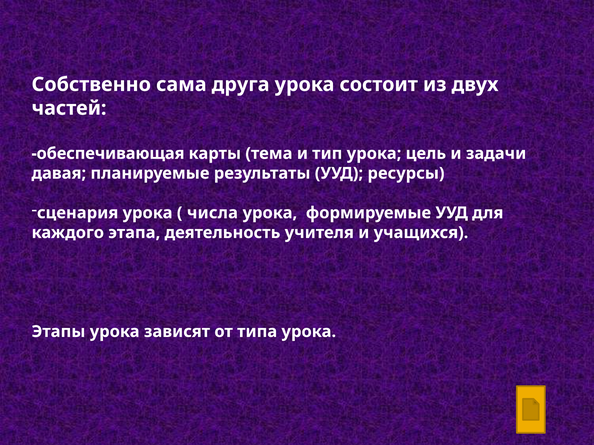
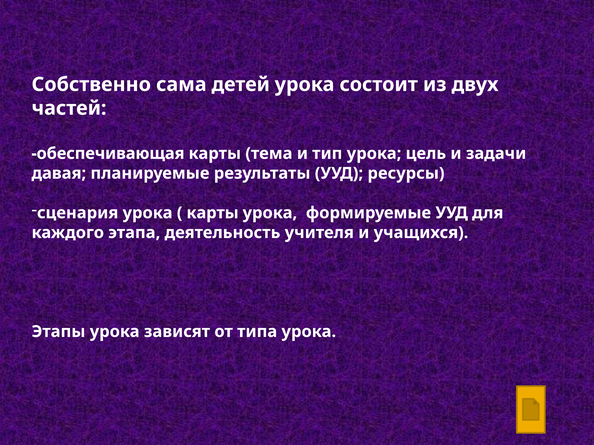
друга: друга -> детей
числа at (212, 213): числа -> карты
